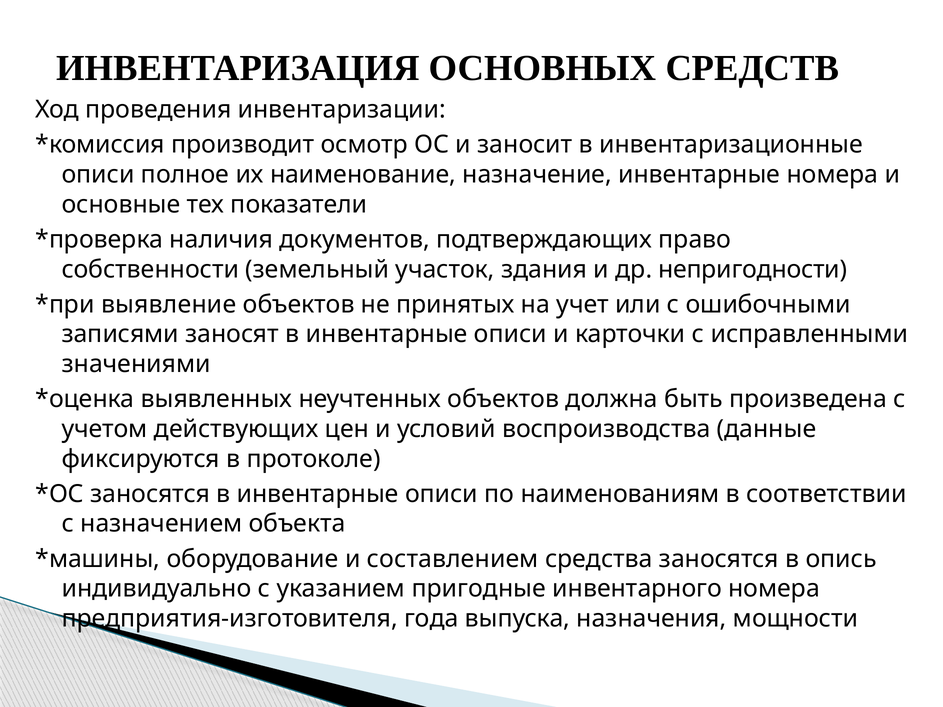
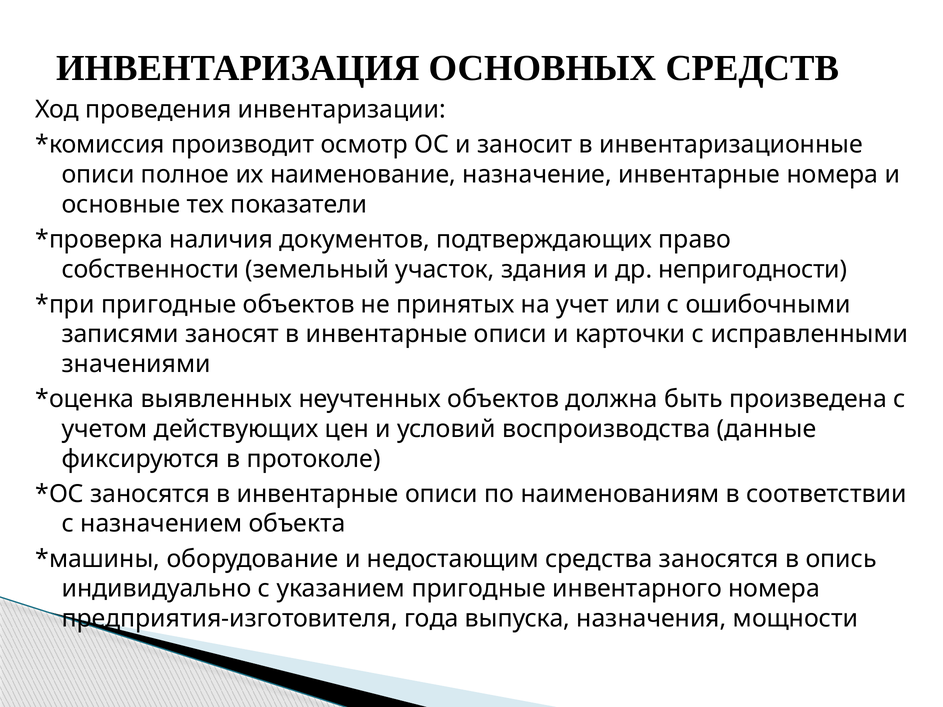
выявление at (169, 305): выявление -> пригодные
составлением: составлением -> недостающим
